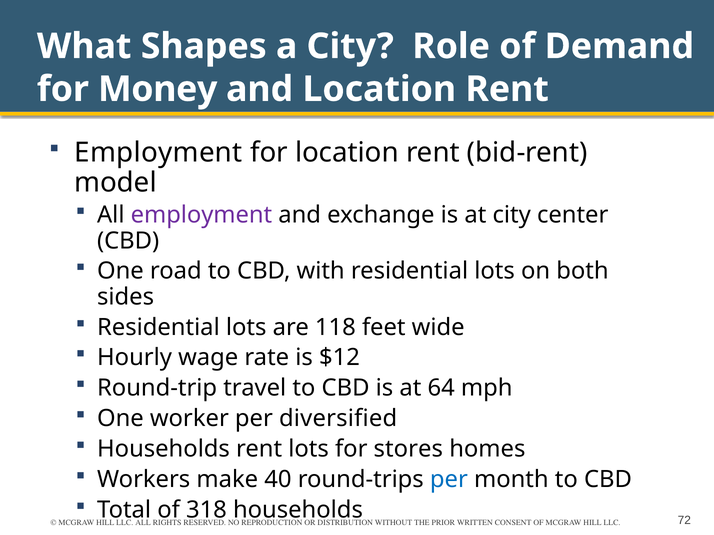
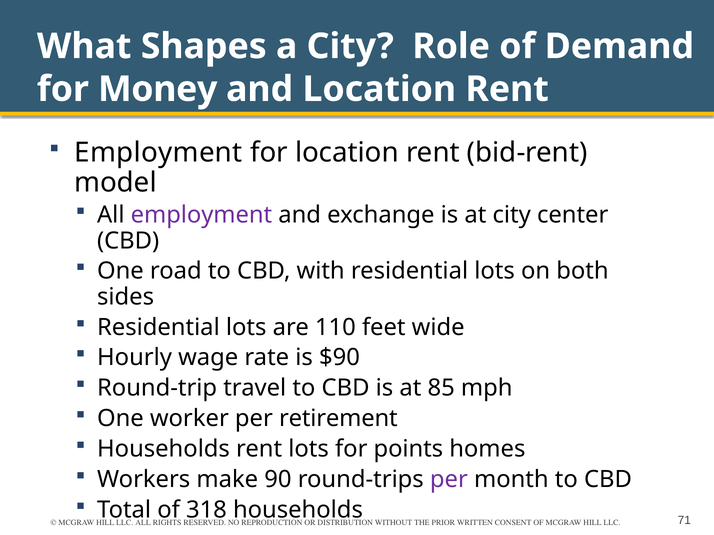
118: 118 -> 110
$12: $12 -> $90
64: 64 -> 85
diversified: diversified -> retirement
stores: stores -> points
40: 40 -> 90
per at (449, 480) colour: blue -> purple
72: 72 -> 71
